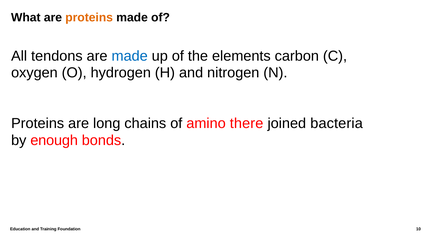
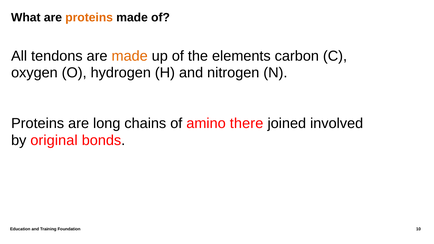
made at (130, 56) colour: blue -> orange
bacteria: bacteria -> involved
enough: enough -> original
